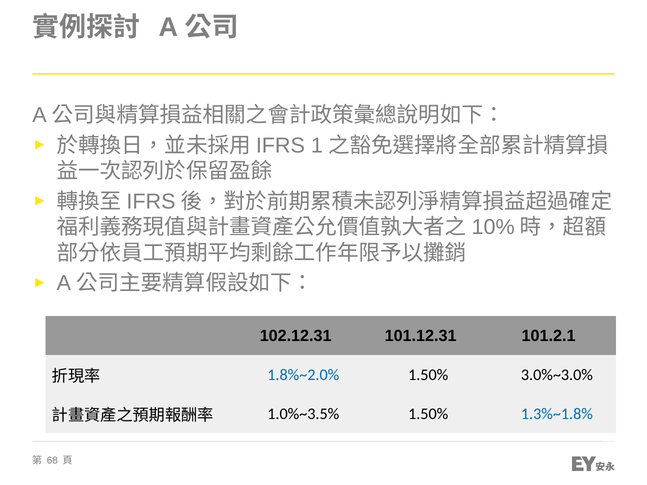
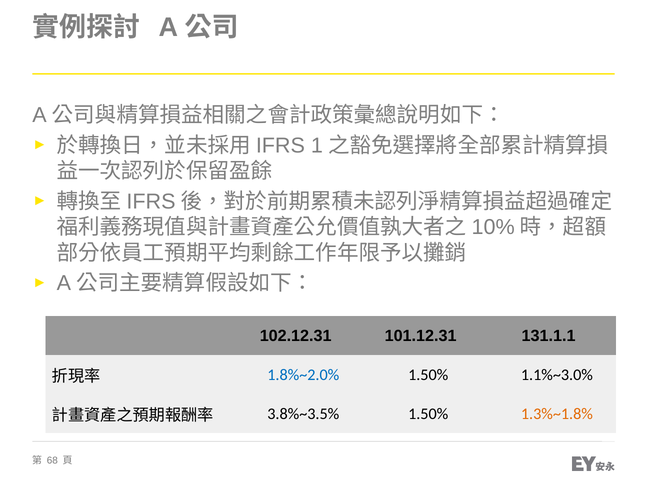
101.2.1: 101.2.1 -> 131.1.1
3.0%~3.0%: 3.0%~3.0% -> 1.1%~3.0%
1.0%~3.5%: 1.0%~3.5% -> 3.8%~3.5%
1.3%~1.8% colour: blue -> orange
